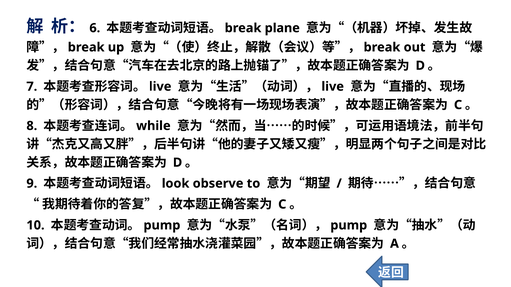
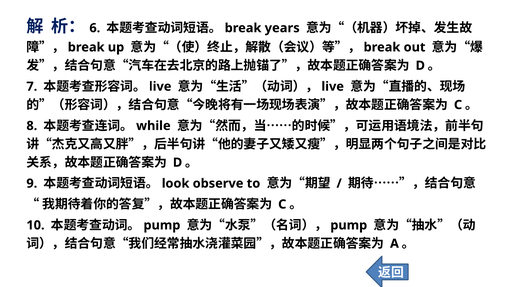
plane: plane -> years
